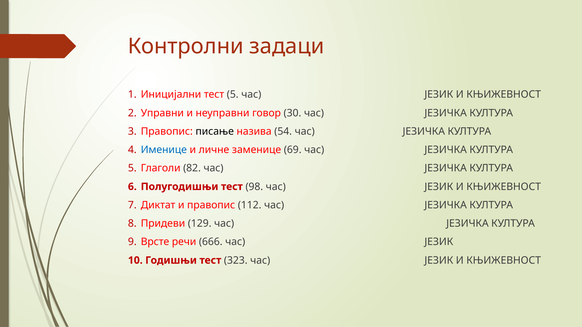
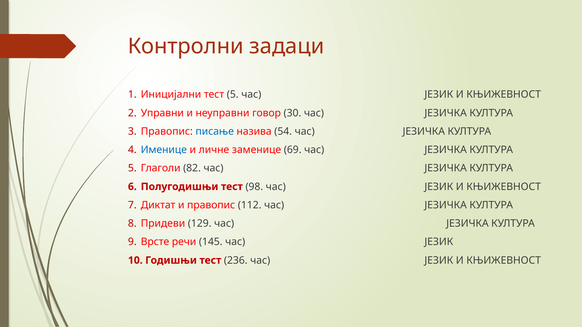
писање colour: black -> blue
666: 666 -> 145
323: 323 -> 236
